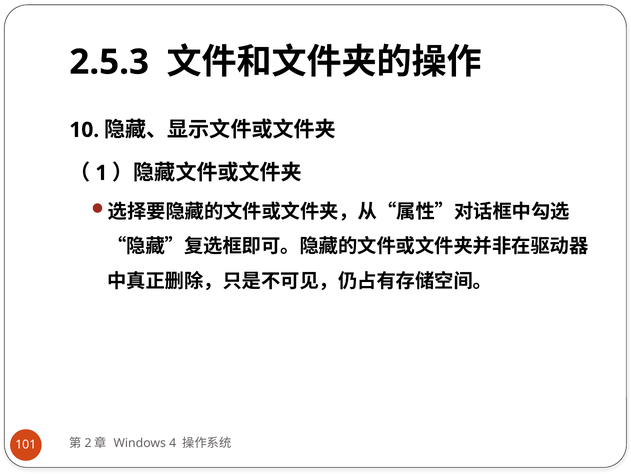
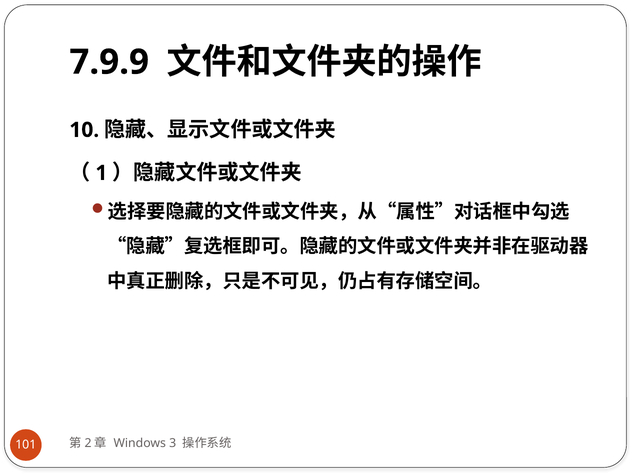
2.5.3: 2.5.3 -> 7.9.9
4: 4 -> 3
